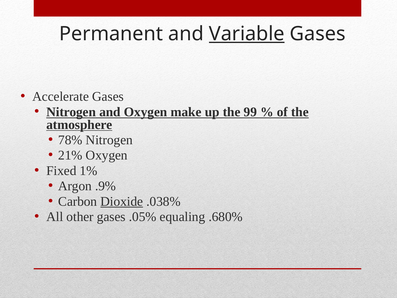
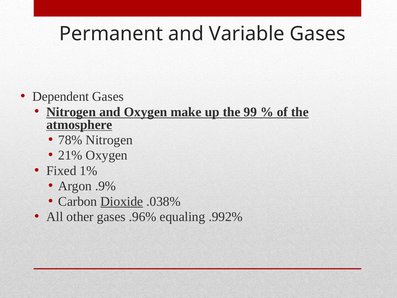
Variable underline: present -> none
Accelerate: Accelerate -> Dependent
.05%: .05% -> .96%
.680%: .680% -> .992%
